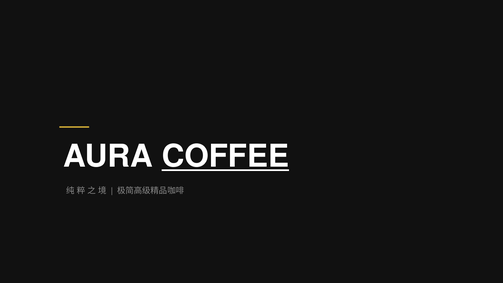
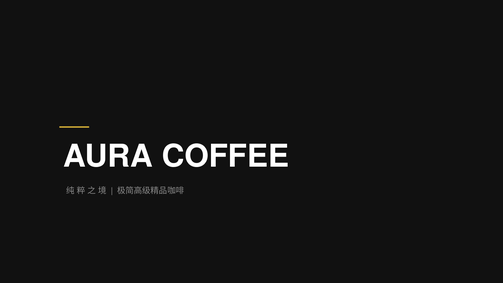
COFFEE underline: present -> none
